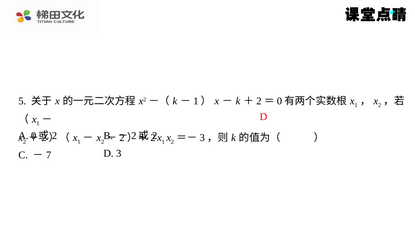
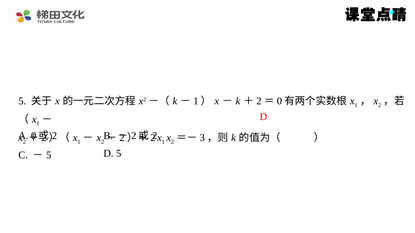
7 at (49, 155): 7 -> 5
D 3: 3 -> 5
